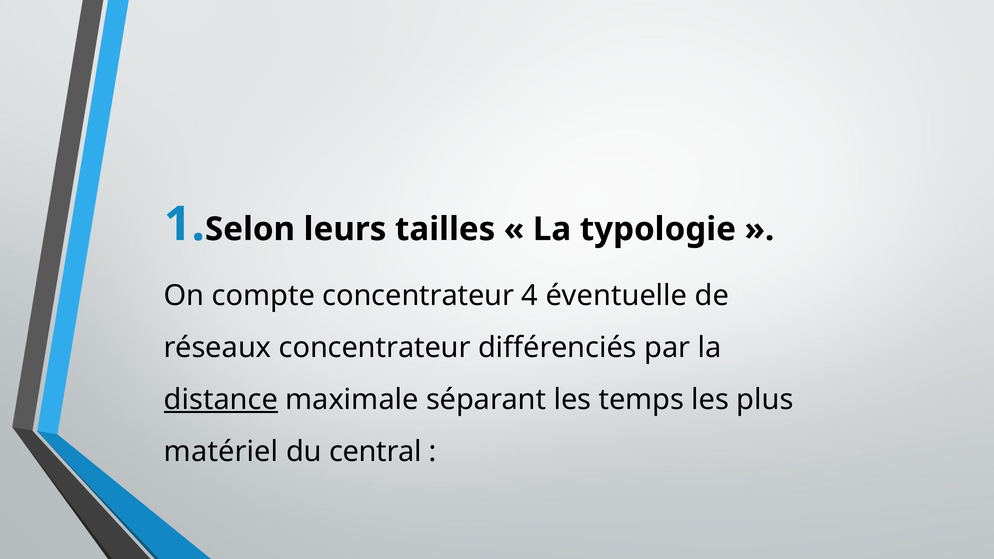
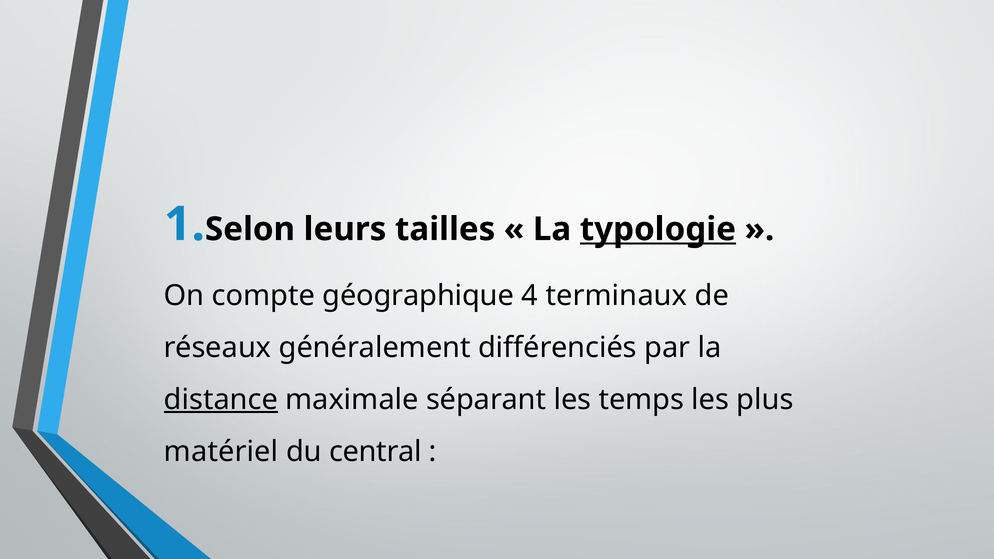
typologie underline: none -> present
compte concentrateur: concentrateur -> géographique
éventuelle: éventuelle -> terminaux
réseaux concentrateur: concentrateur -> généralement
